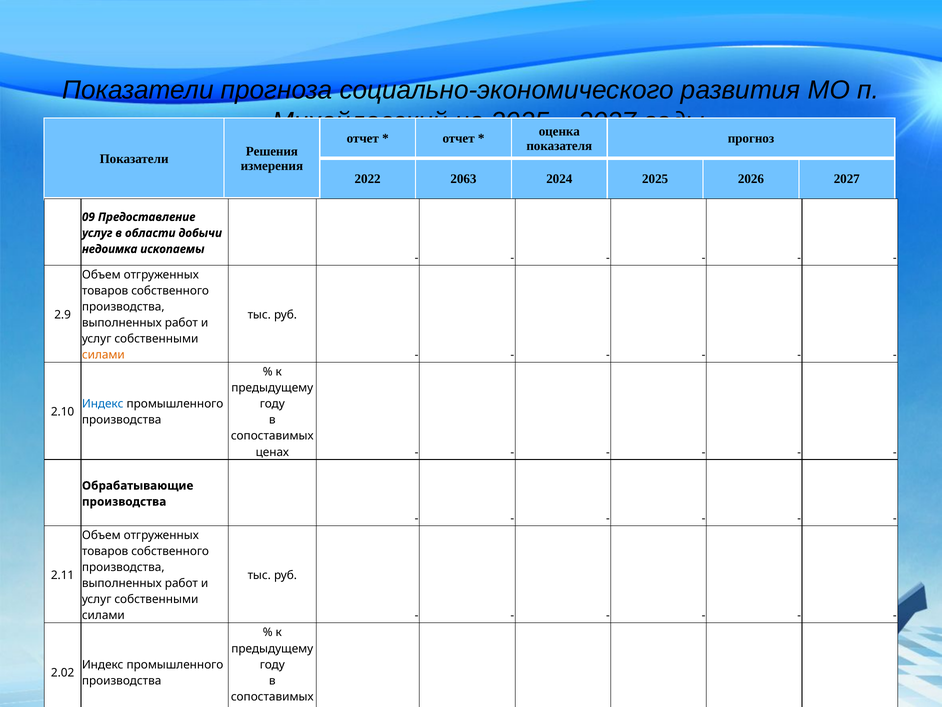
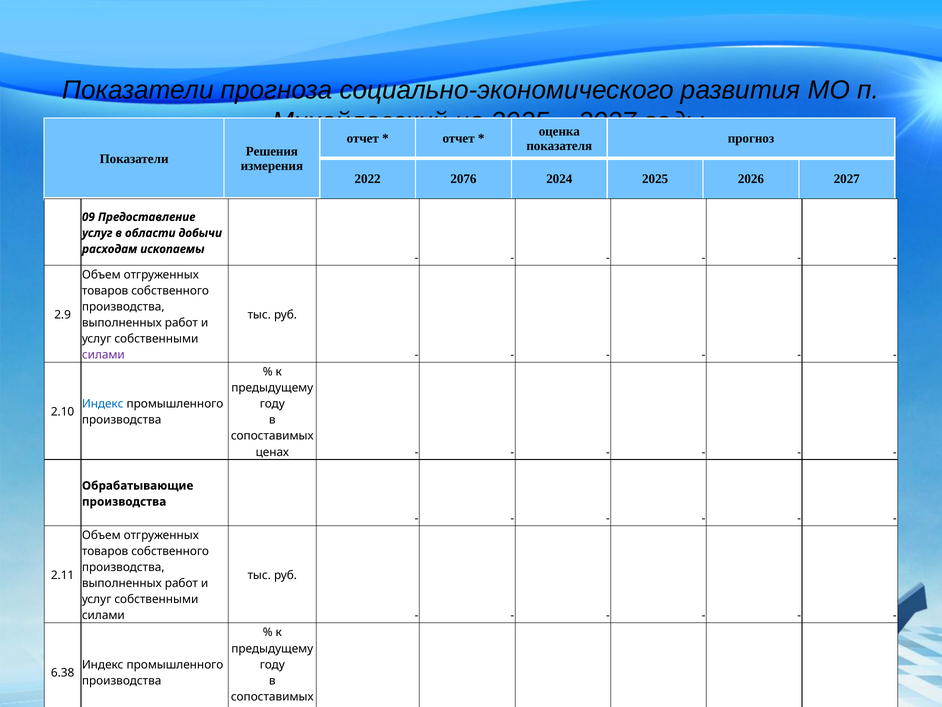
2063: 2063 -> 2076
недоимка: недоимка -> расходам
силами at (103, 355) colour: orange -> purple
2.02: 2.02 -> 6.38
